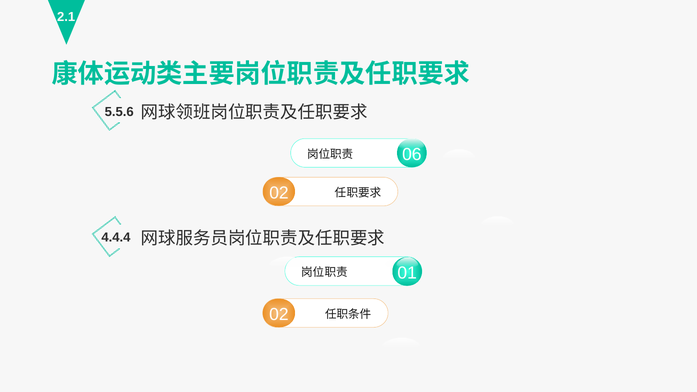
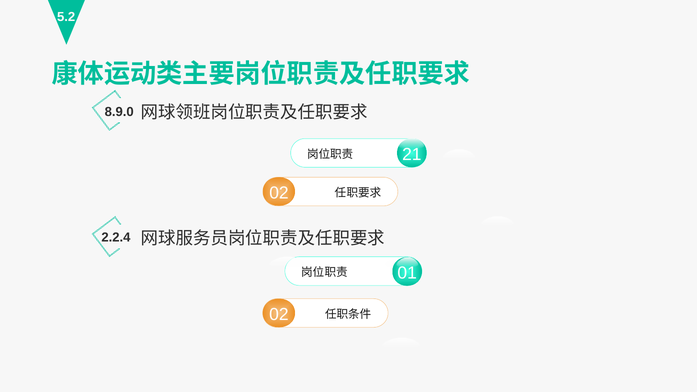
2.1: 2.1 -> 5.2
5.5.6: 5.5.6 -> 8.9.0
06: 06 -> 21
4.4.4: 4.4.4 -> 2.2.4
